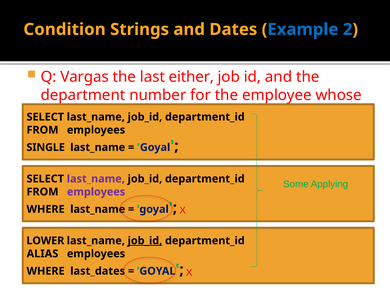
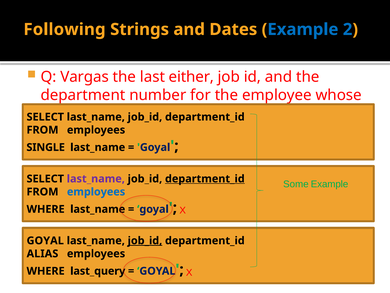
Condition: Condition -> Following
department_id at (205, 179) underline: none -> present
Some Applying: Applying -> Example
employees at (96, 192) colour: purple -> blue
LOWER at (45, 240): LOWER -> GOYAL
last_dates: last_dates -> last_query
